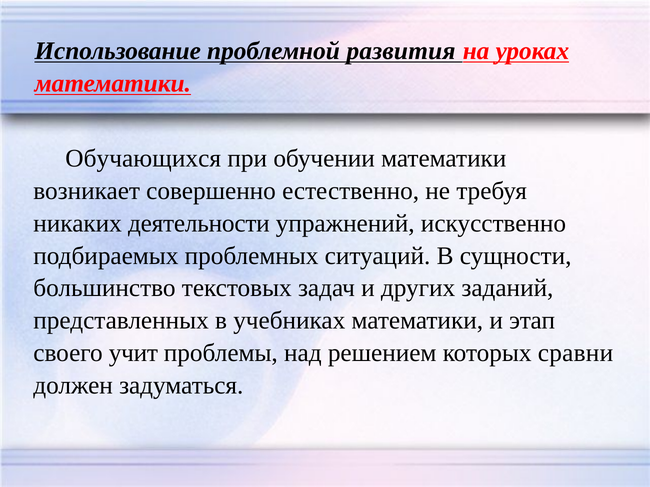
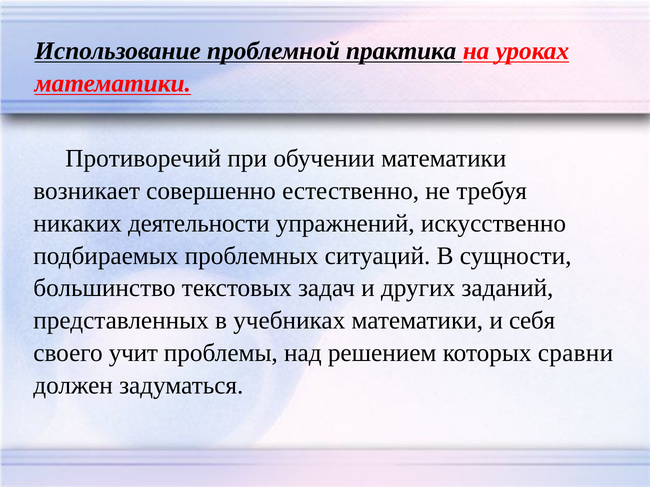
развития: развития -> практика
Обучающихся: Обучающихся -> Противоречий
этап: этап -> себя
